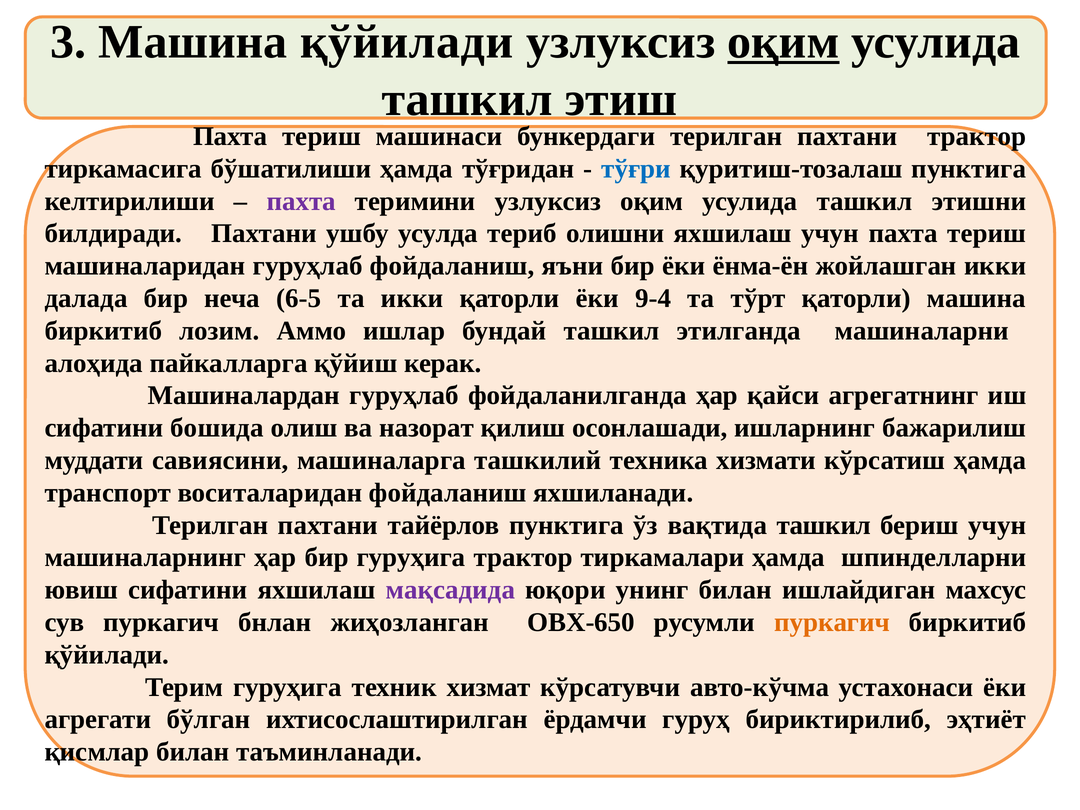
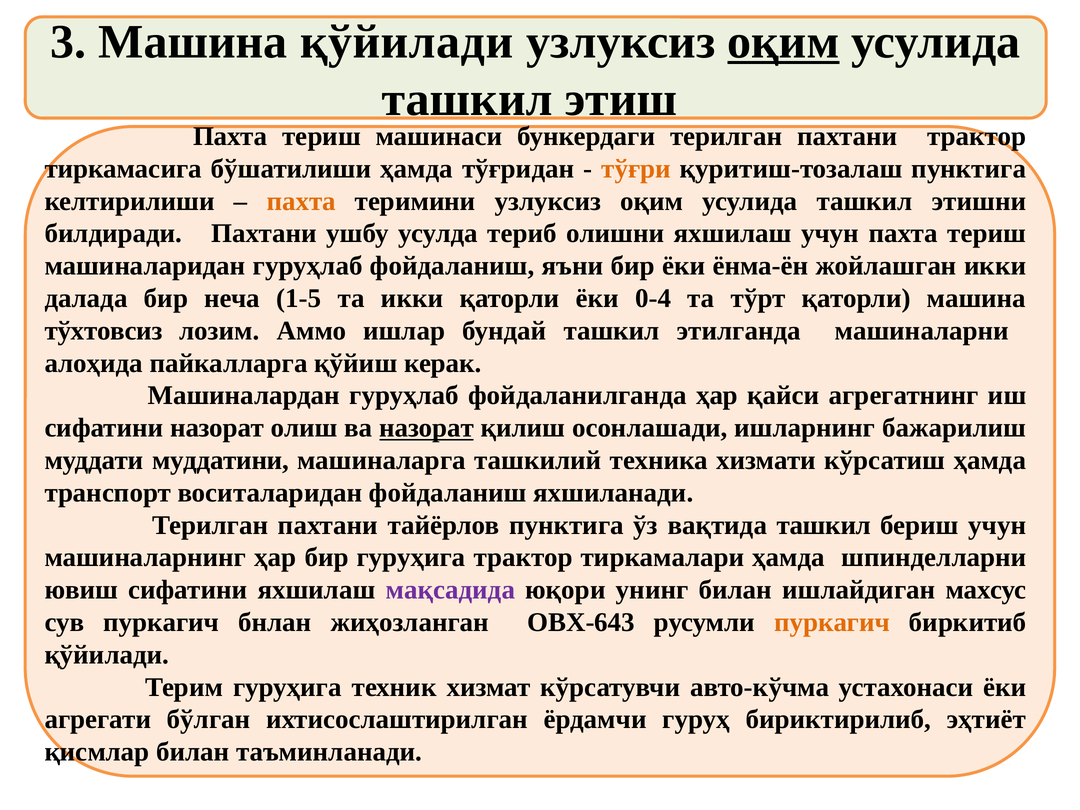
тўғри colour: blue -> orange
пахта at (301, 201) colour: purple -> orange
6-5: 6-5 -> 1-5
9-4: 9-4 -> 0-4
биркитиб at (103, 331): биркитиб -> тўхтовсиз
сифатини бошида: бошида -> назорат
назорат at (427, 428) underline: none -> present
савиясини: савиясини -> муддатини
ОВХ-650: ОВХ-650 -> ОВХ-643
